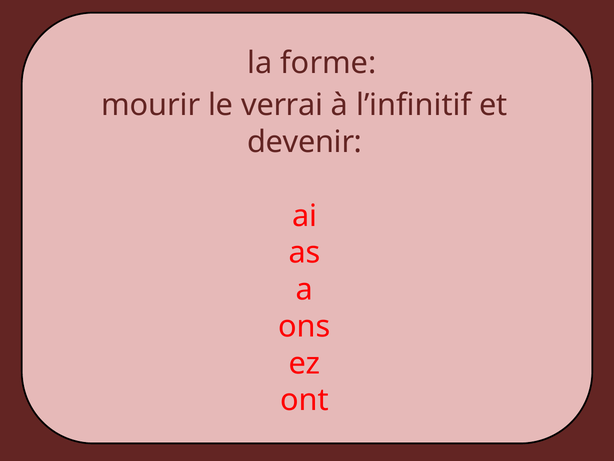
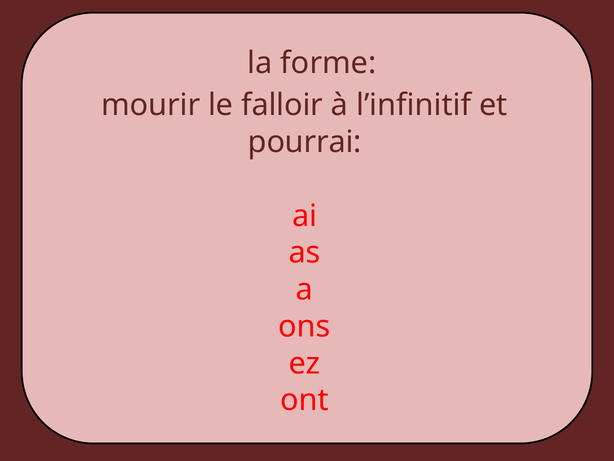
verrai: verrai -> falloir
devenir: devenir -> pourrai
